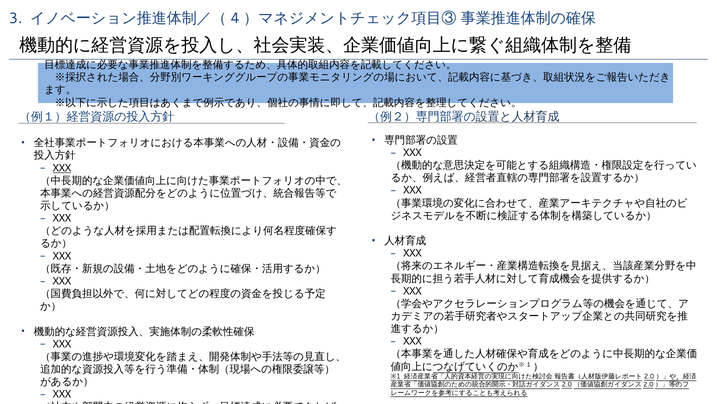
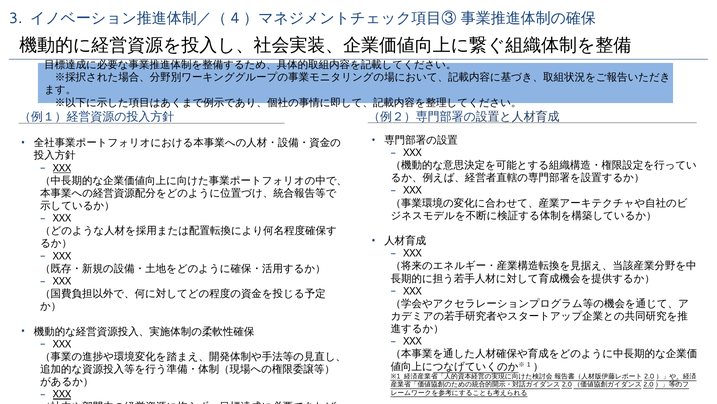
XXX at (62, 394) underline: none -> present
